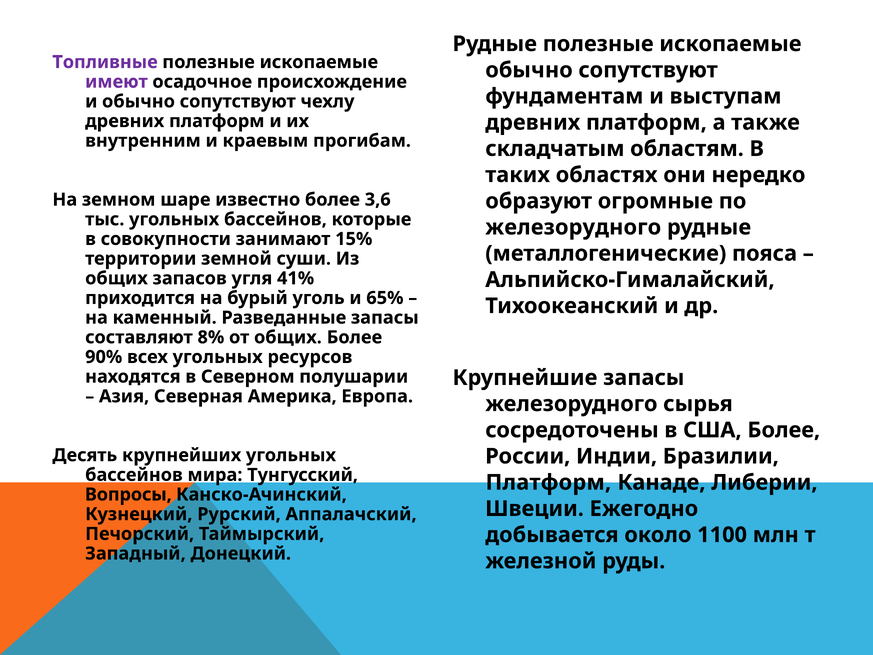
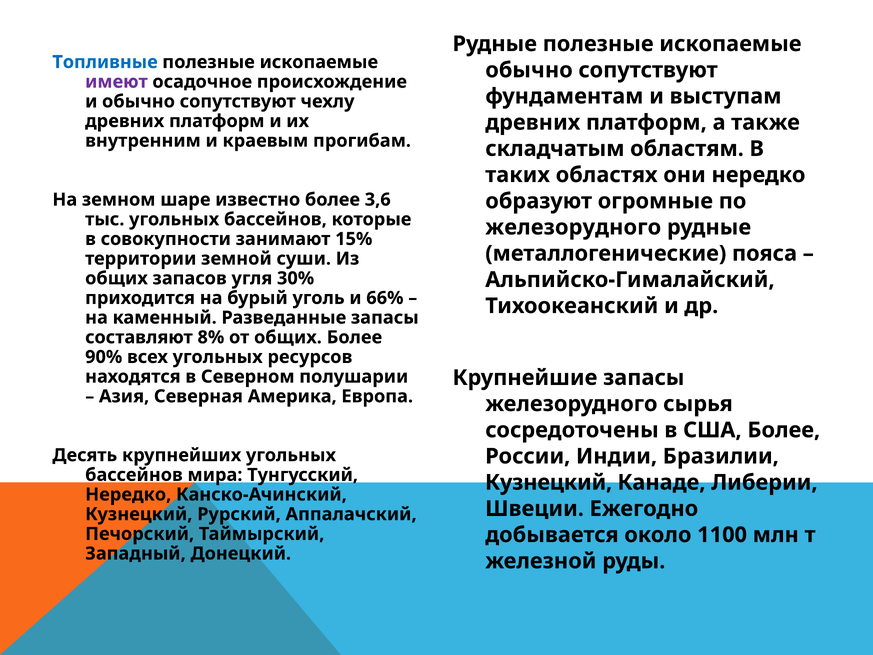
Топливные colour: purple -> blue
41%: 41% -> 30%
65%: 65% -> 66%
Платформ at (548, 482): Платформ -> Кузнецкий
Вопросы at (128, 494): Вопросы -> Нередко
